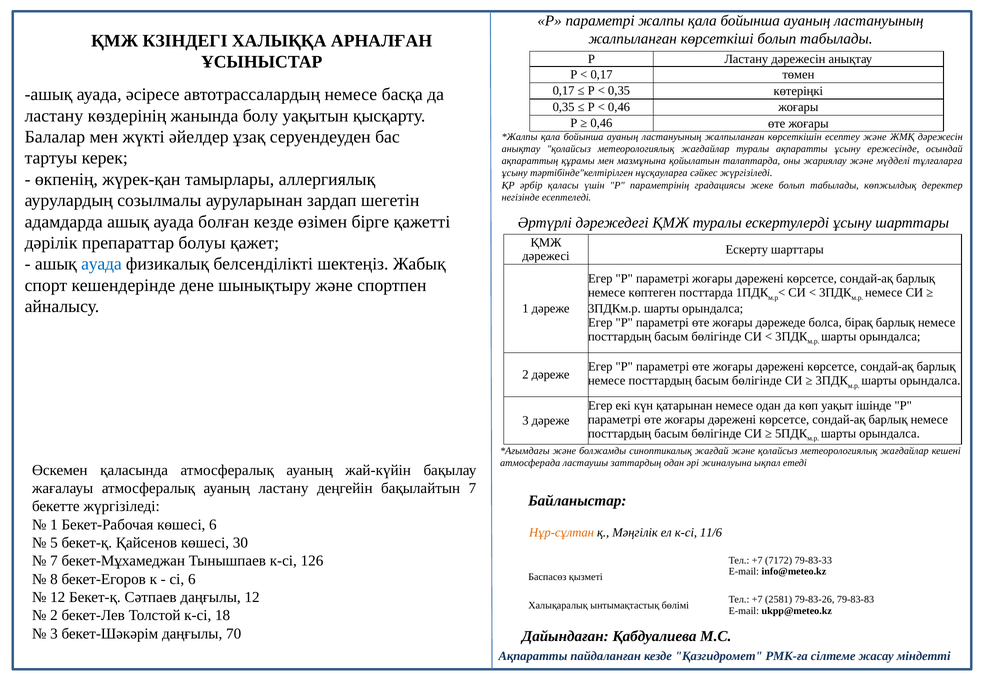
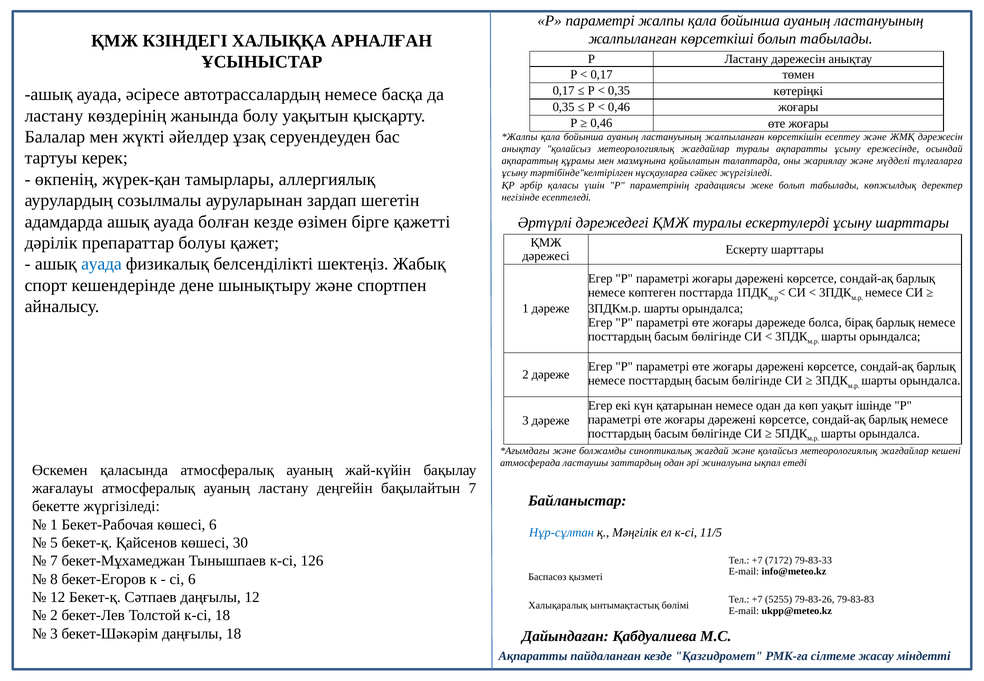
Нұр-сұлтан colour: orange -> blue
11/6: 11/6 -> 11/5
2581: 2581 -> 5255
даңғылы 70: 70 -> 18
